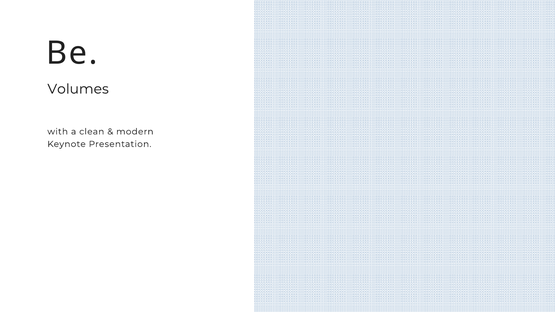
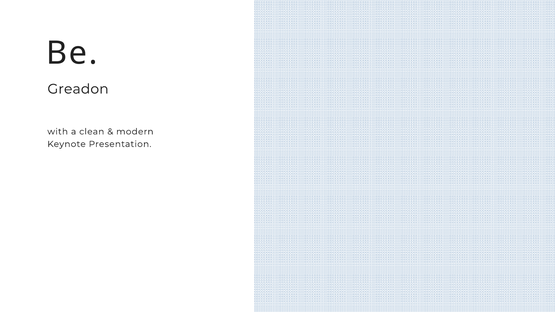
Volumes: Volumes -> Greadon
